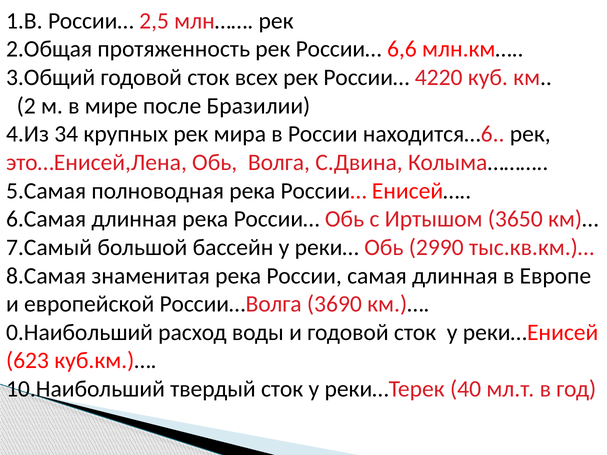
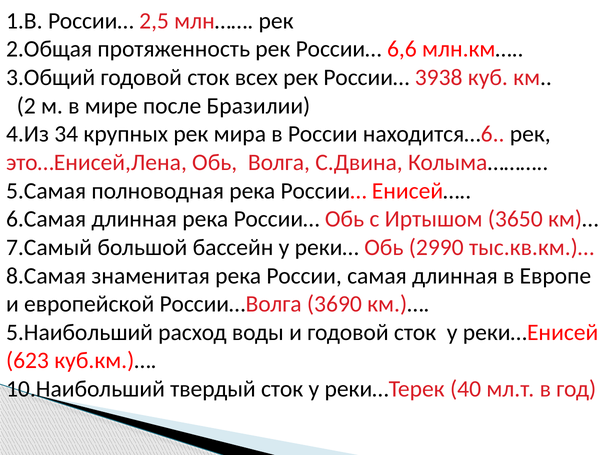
4220: 4220 -> 3938
0.Наибольший: 0.Наибольший -> 5.Наибольший
